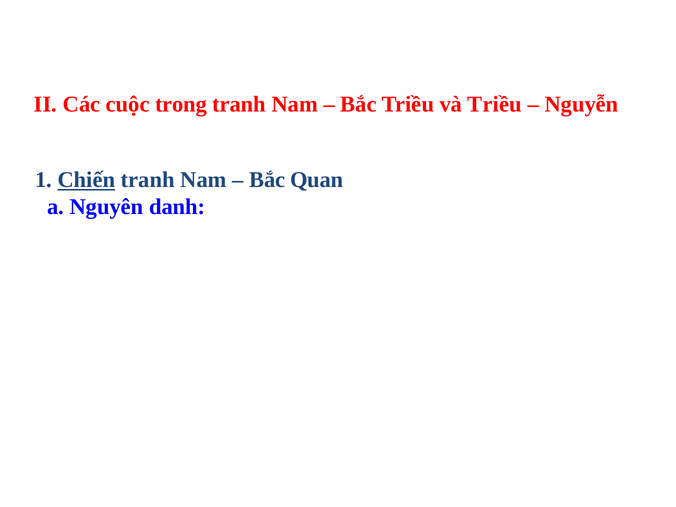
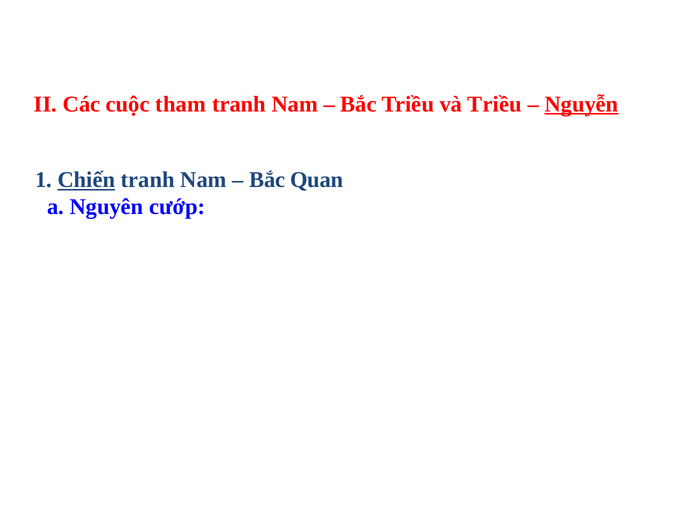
trong: trong -> tham
Nguyễn underline: none -> present
danh: danh -> cướp
